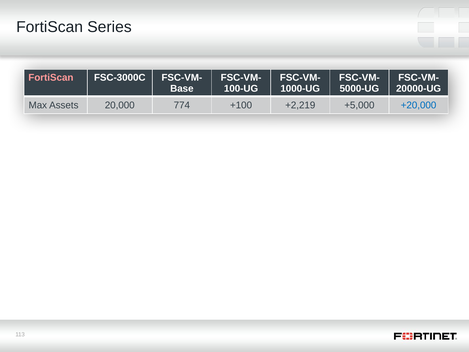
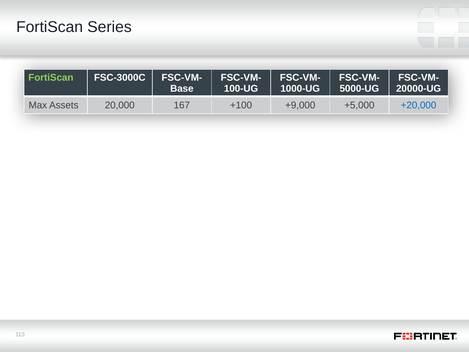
FortiScan at (51, 78) colour: pink -> light green
774: 774 -> 167
+2,219: +2,219 -> +9,000
